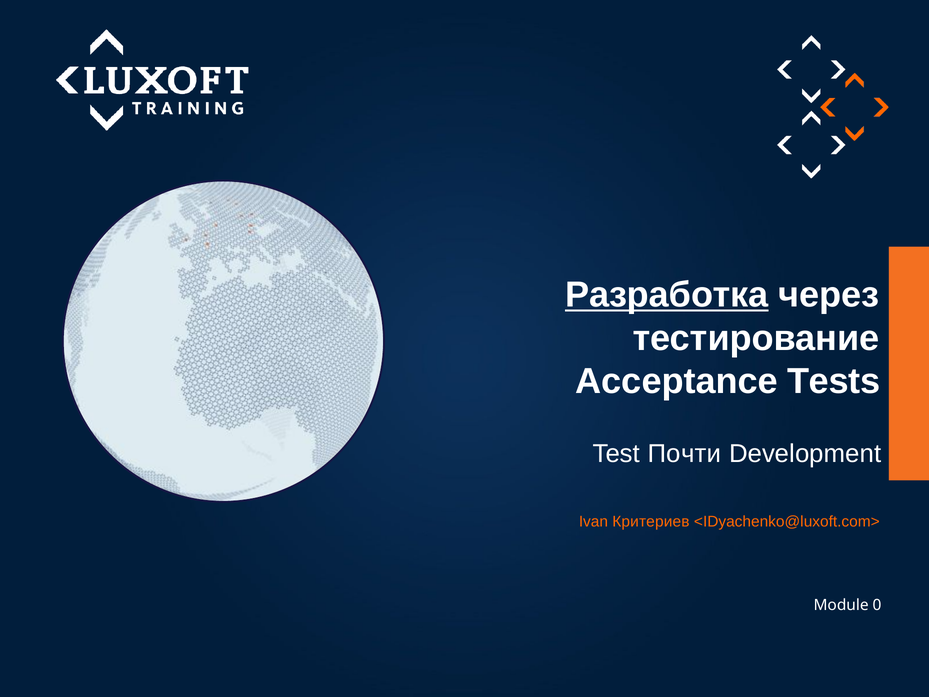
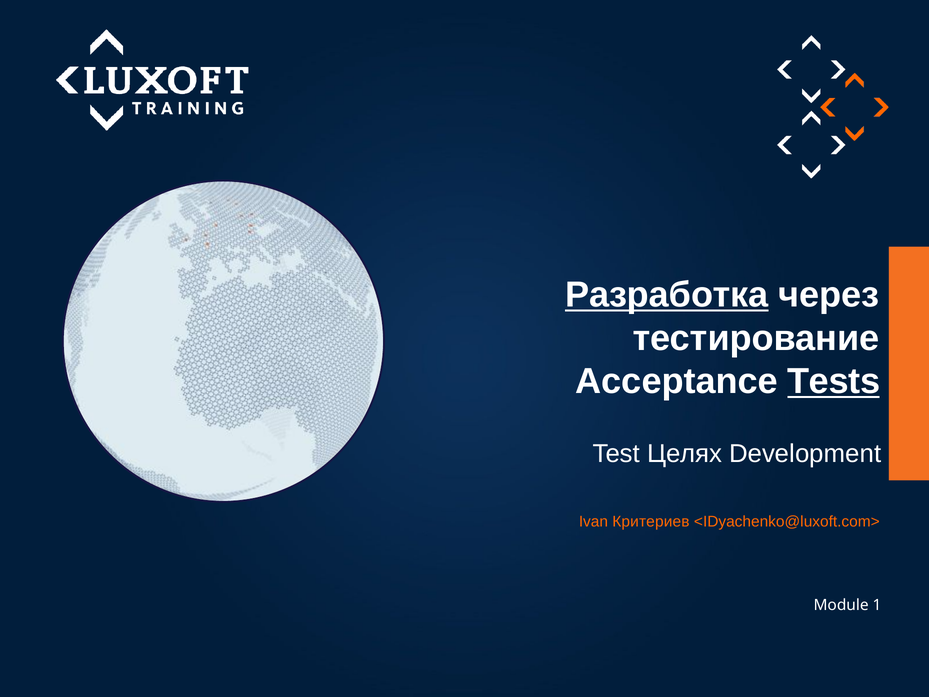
Tests underline: none -> present
Почти: Почти -> Целях
Module 0: 0 -> 1
